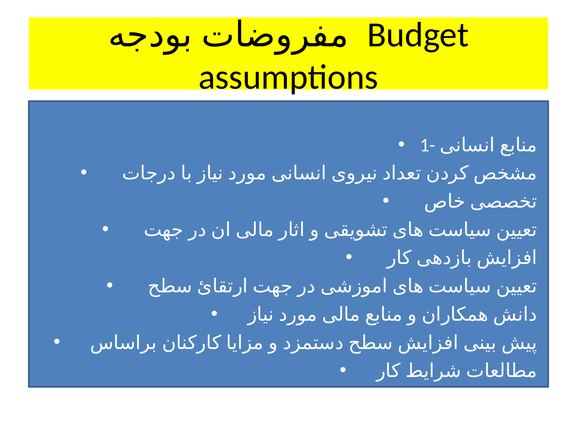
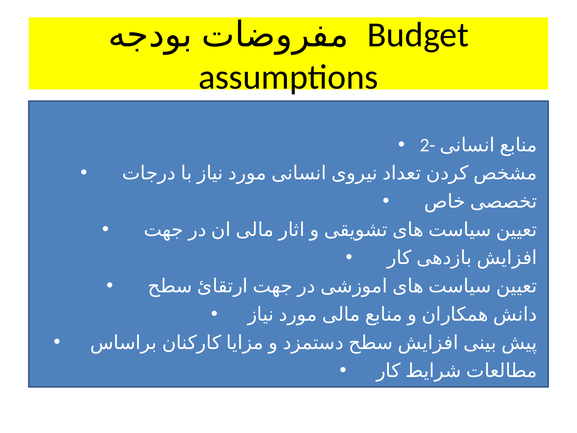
1-: 1- -> 2-
